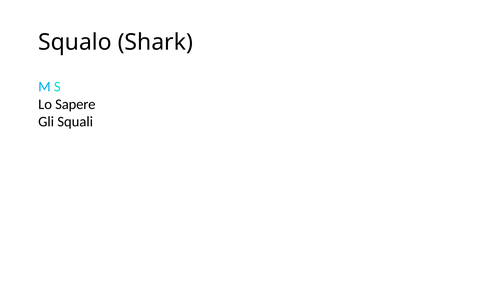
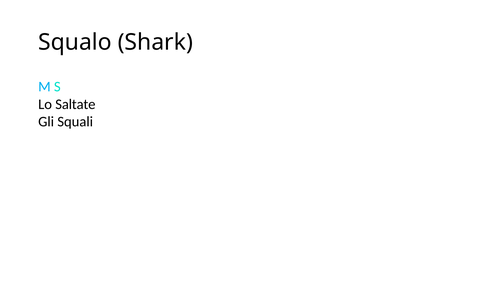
Sapere: Sapere -> Saltate
